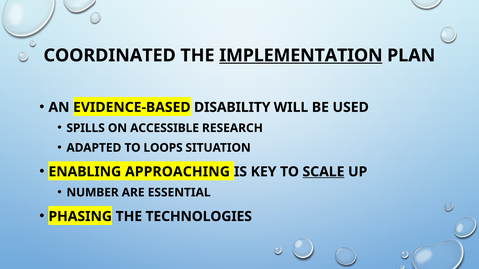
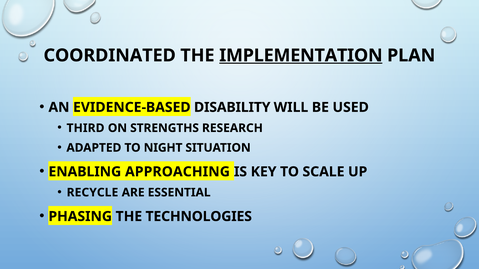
SPILLS: SPILLS -> THIRD
ACCESSIBLE: ACCESSIBLE -> STRENGTHS
LOOPS: LOOPS -> NIGHT
SCALE underline: present -> none
NUMBER: NUMBER -> RECYCLE
